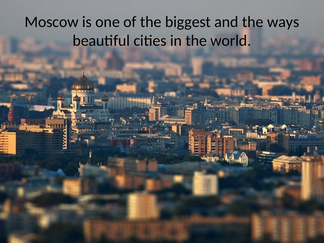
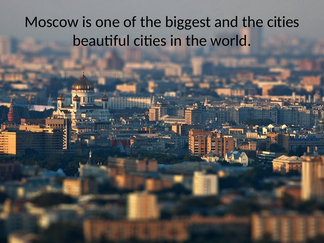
the ways: ways -> cities
